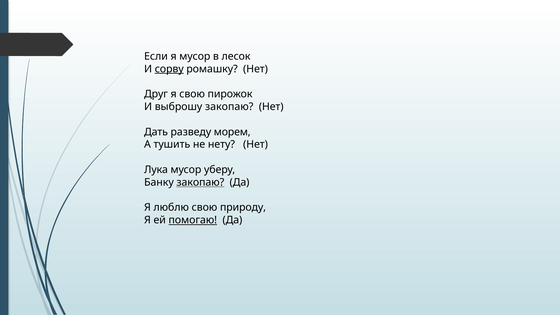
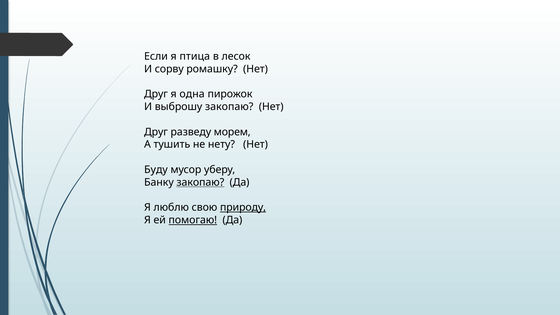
я мусор: мусор -> птица
сорву underline: present -> none
я свою: свою -> одна
Дать at (156, 132): Дать -> Друг
Лука: Лука -> Буду
природу underline: none -> present
